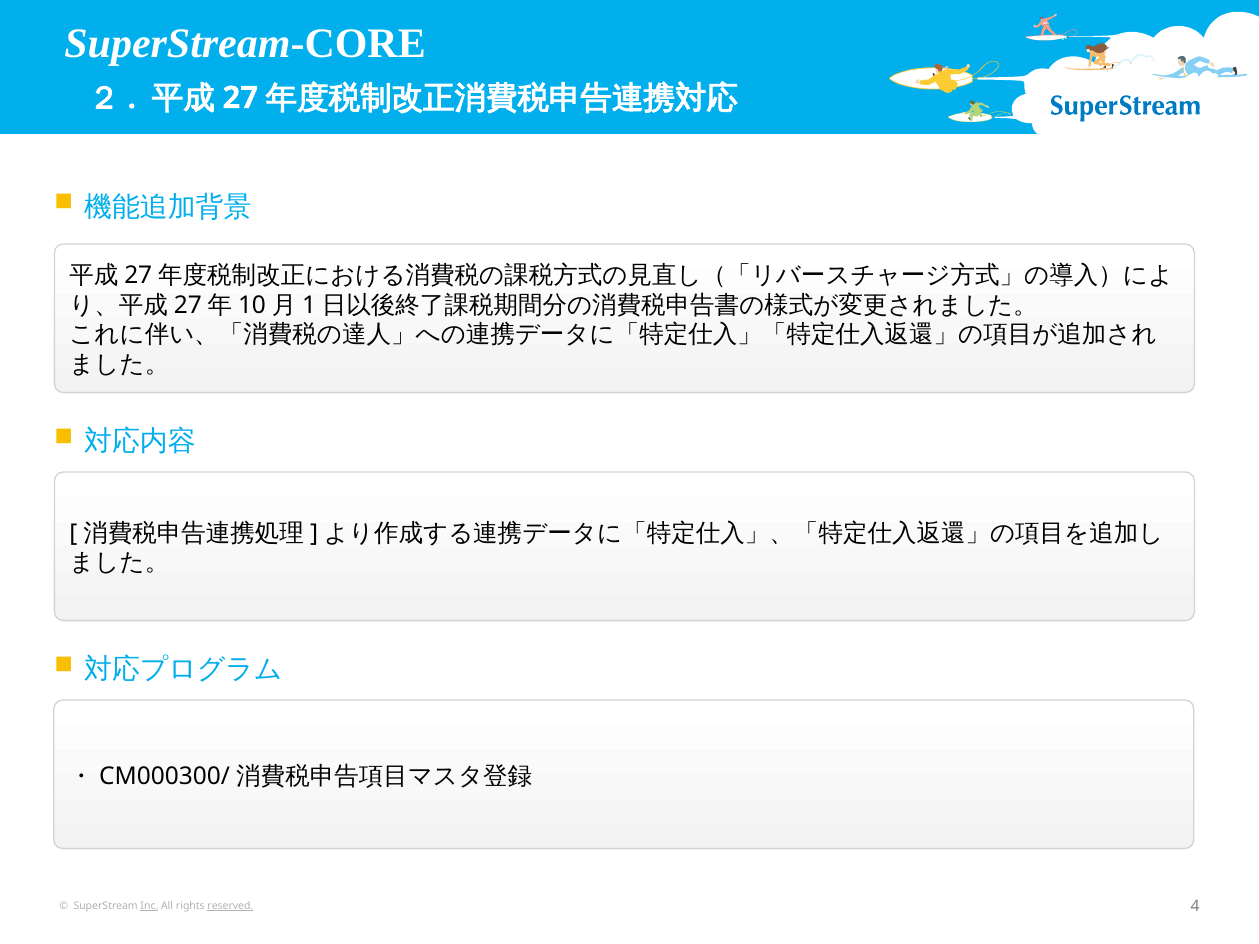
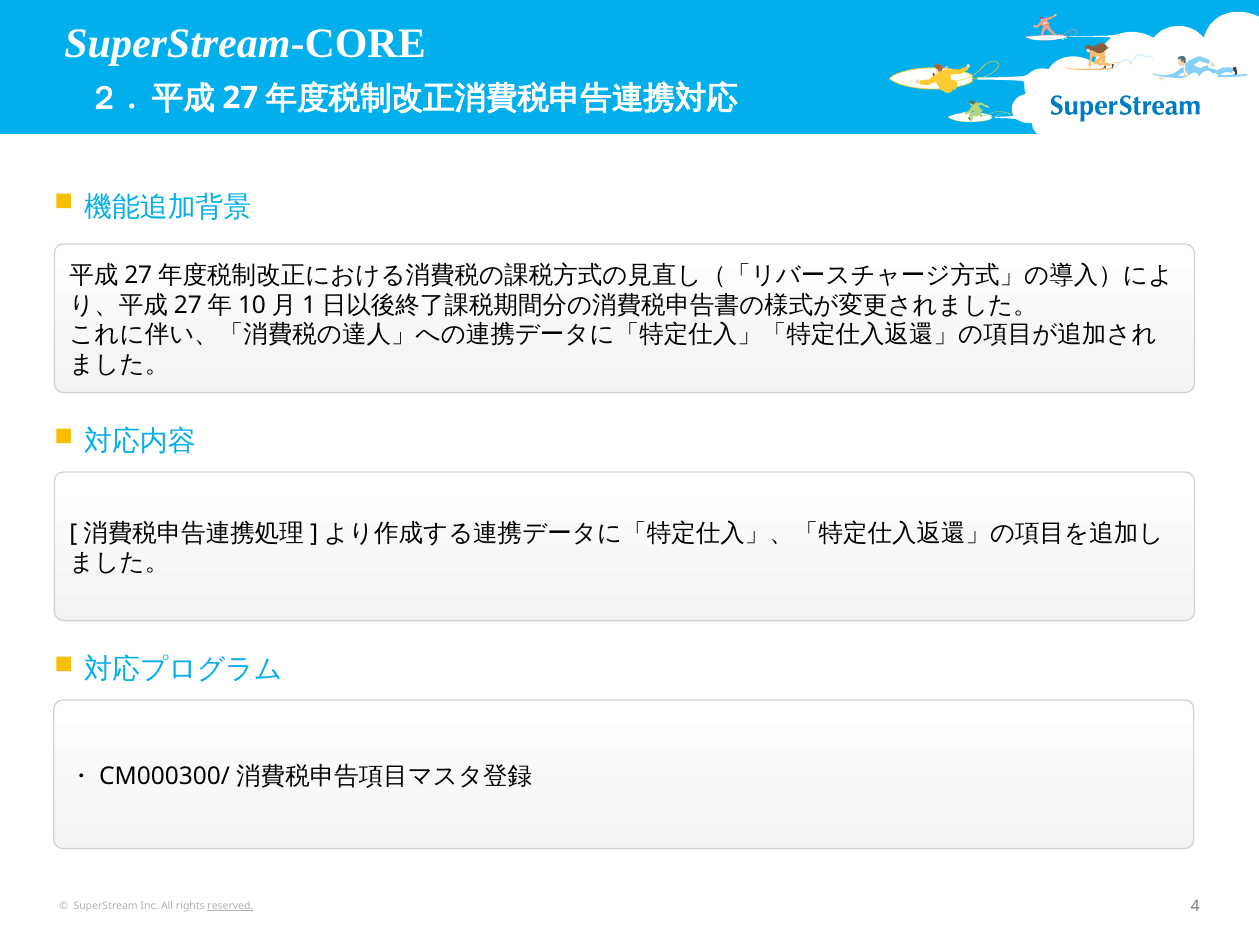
Inc underline: present -> none
